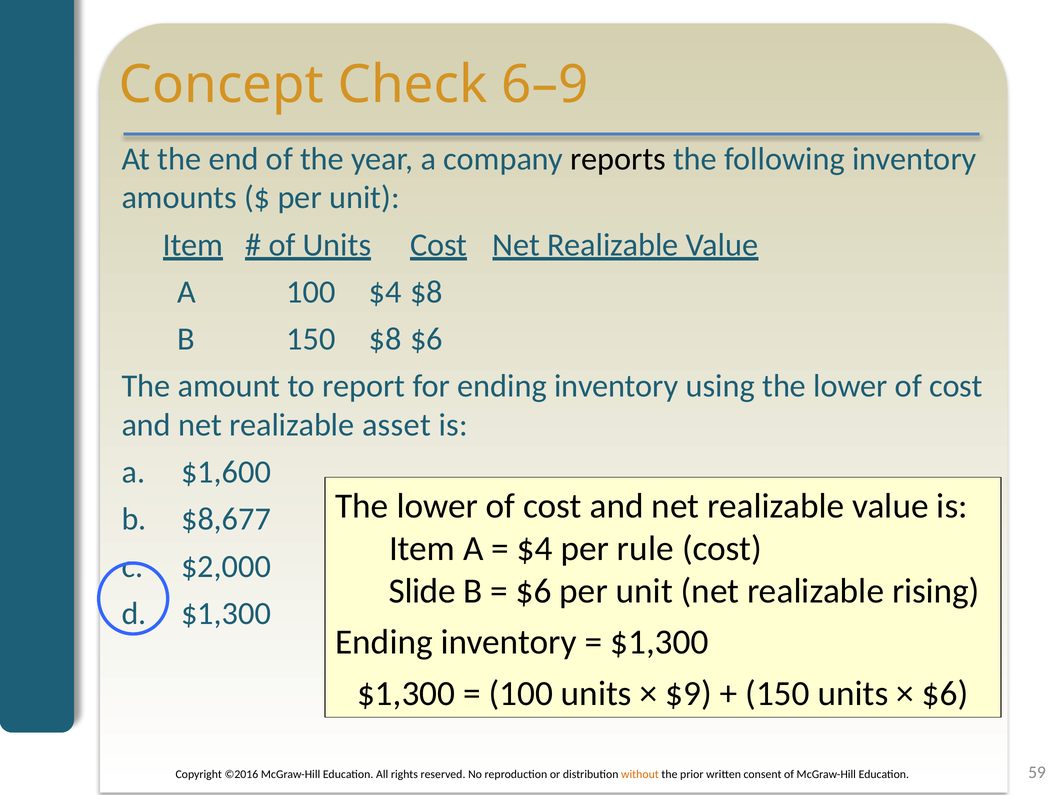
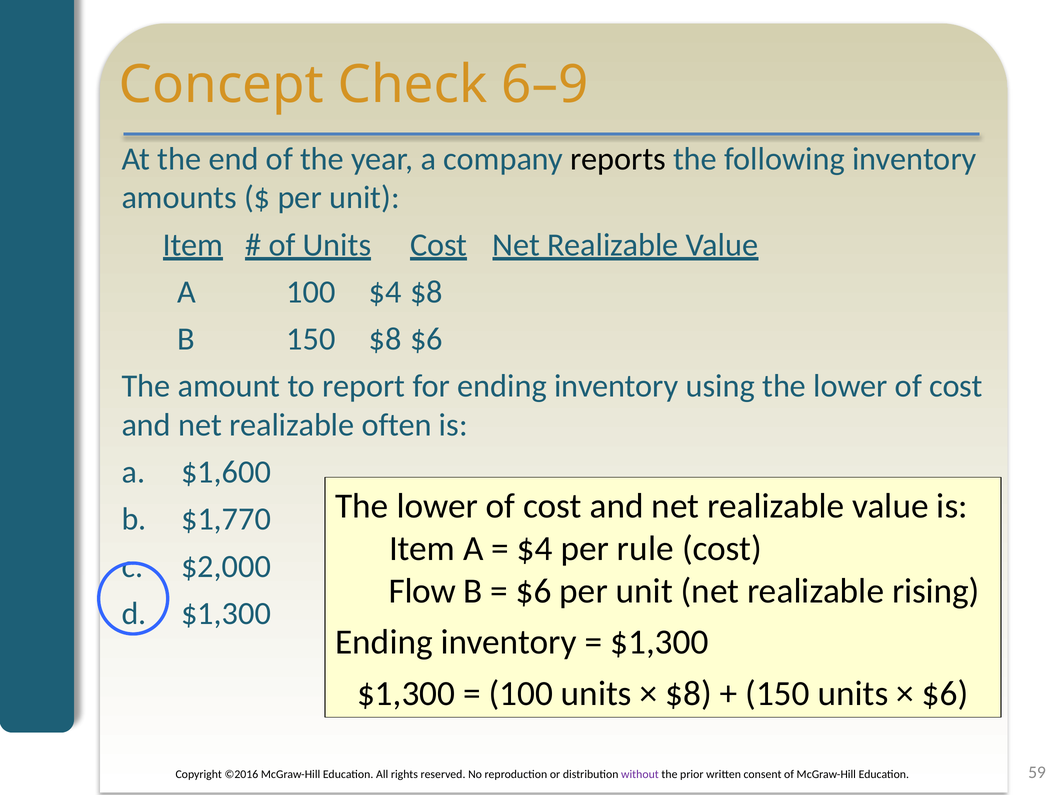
asset: asset -> often
$8,677: $8,677 -> $1,770
Slide: Slide -> Flow
$9 at (689, 693): $9 -> $8
without colour: orange -> purple
